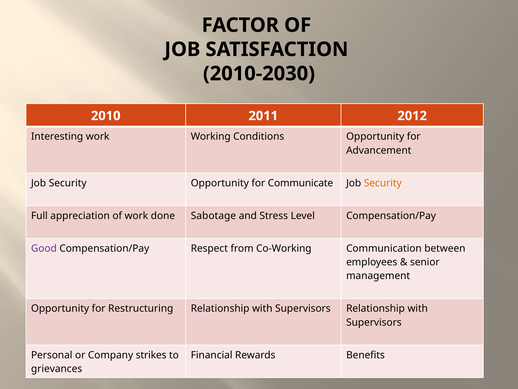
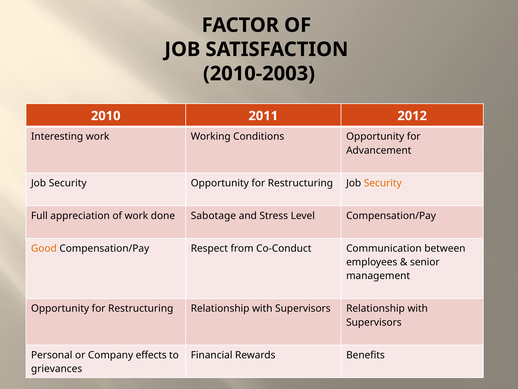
2010-2030: 2010-2030 -> 2010-2003
Security Opportunity for Communicate: Communicate -> Restructuring
Good colour: purple -> orange
Co-Working: Co-Working -> Co-Conduct
strikes: strikes -> effects
